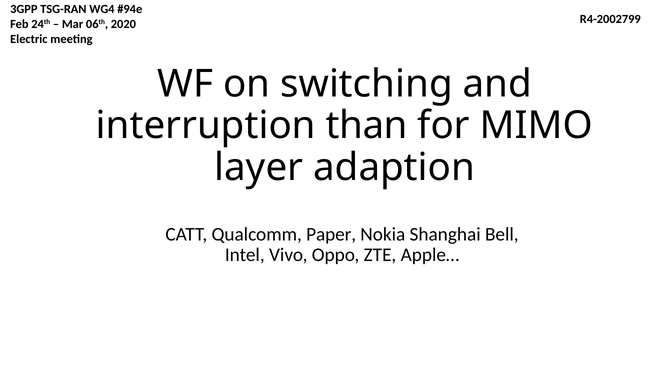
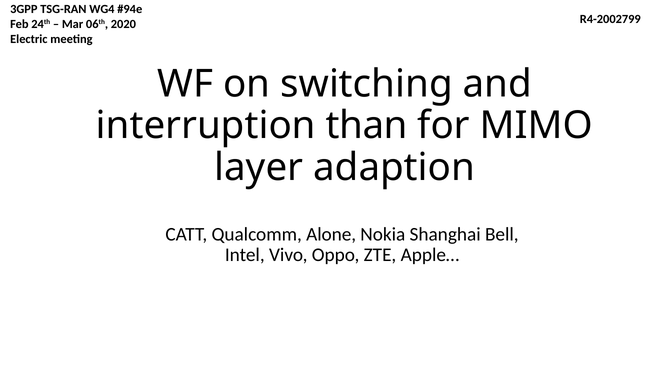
Paper: Paper -> Alone
